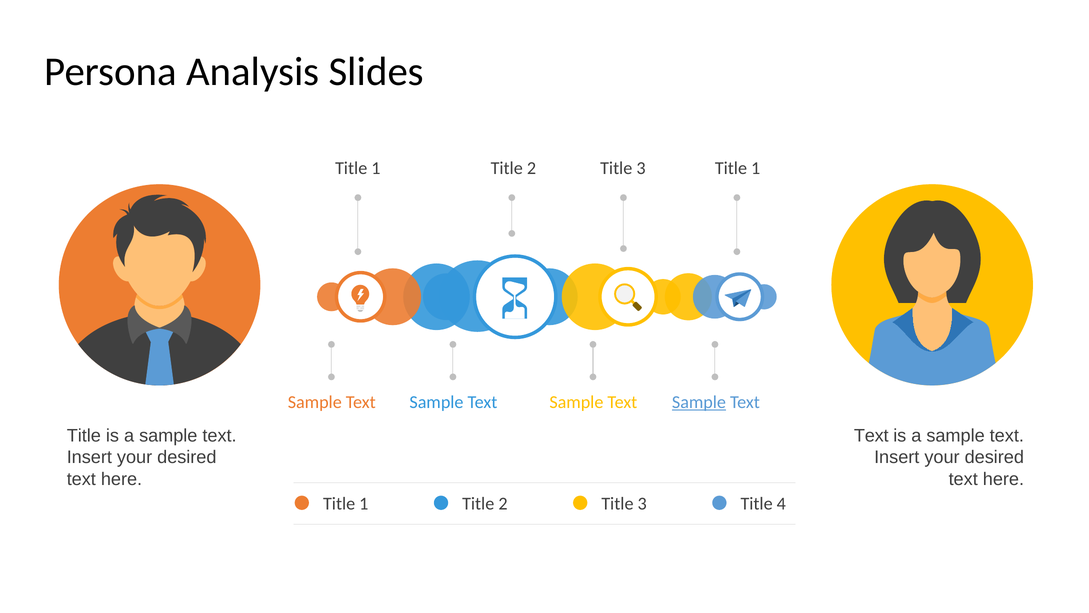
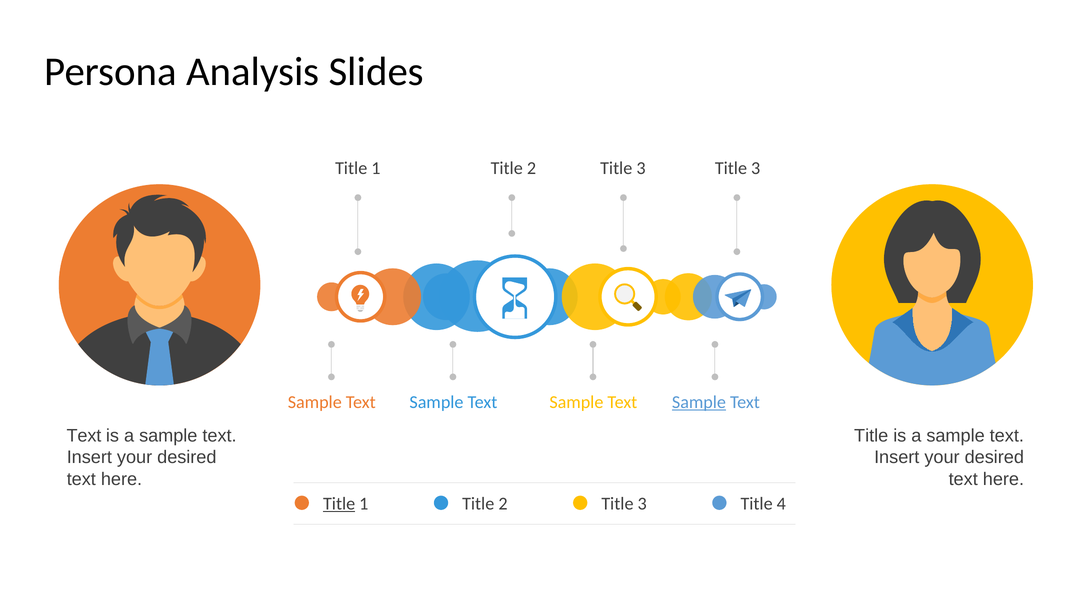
3 Title 1: 1 -> 3
Title at (84, 435): Title -> Text
Text at (871, 435): Text -> Title
Title at (339, 504) underline: none -> present
